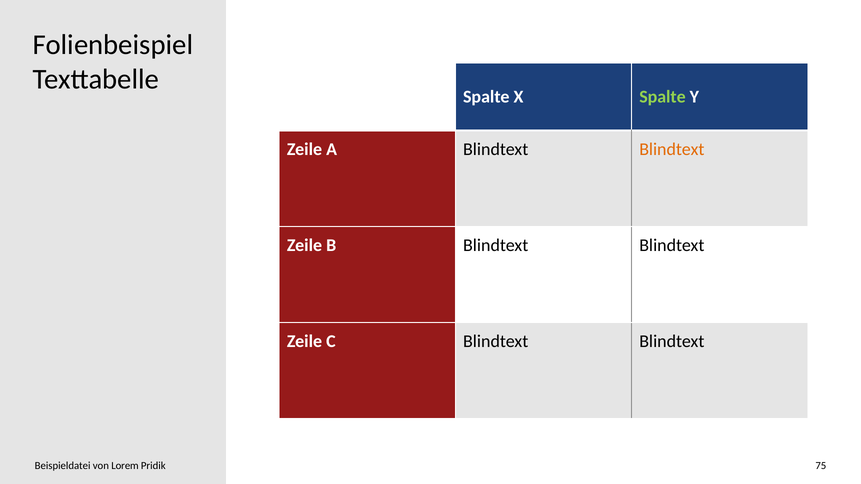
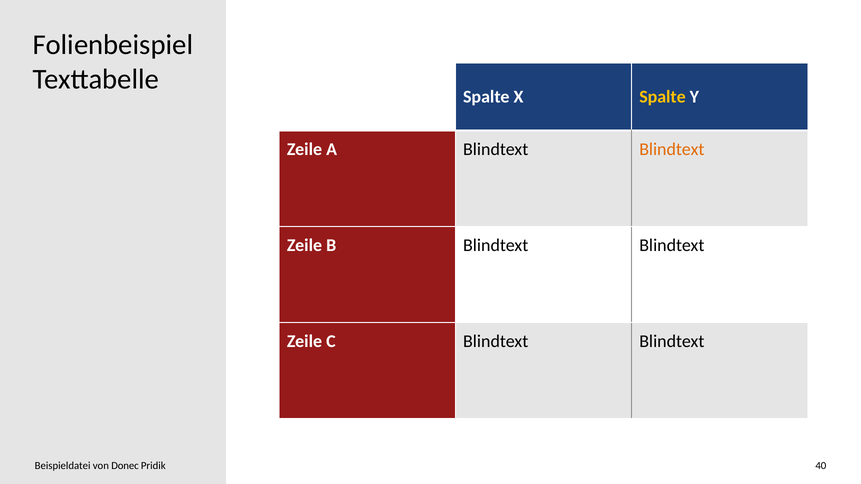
Spalte at (662, 97) colour: light green -> yellow
Lorem: Lorem -> Donec
75: 75 -> 40
